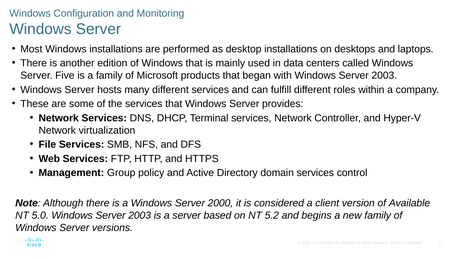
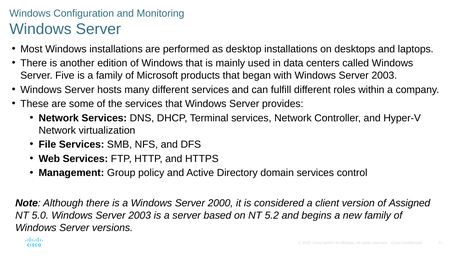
Available: Available -> Assigned
